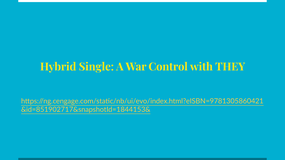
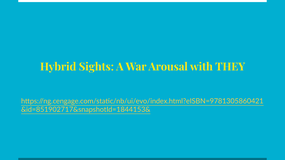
Single: Single -> Sights
Control: Control -> Arousal
